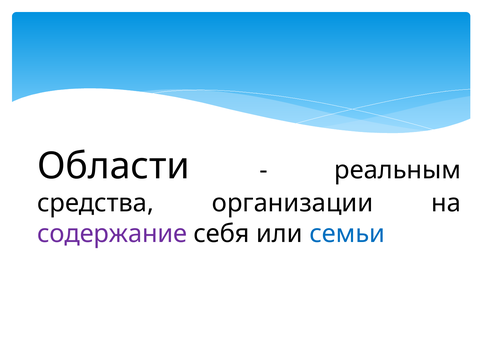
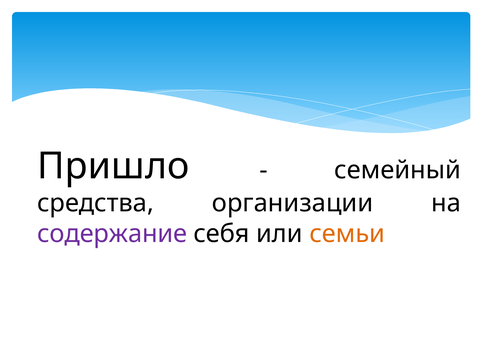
Области: Области -> Пришло
реальным: реальным -> семейный
семьи colour: blue -> orange
